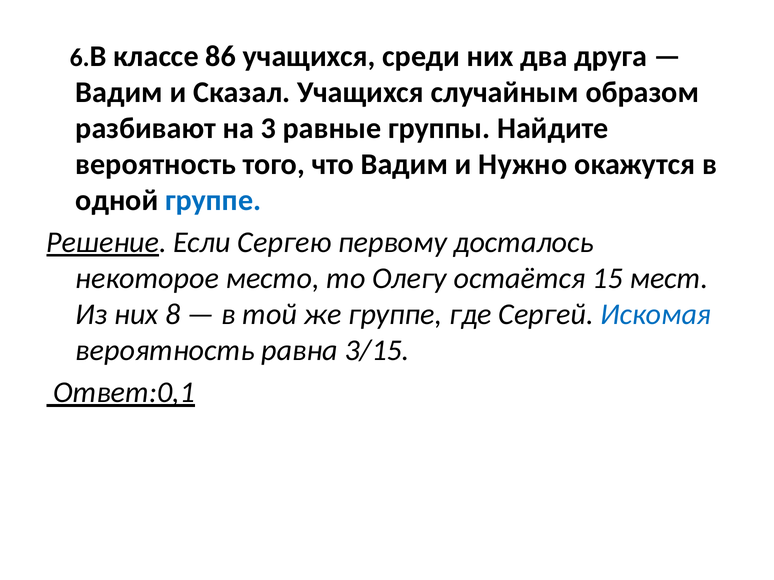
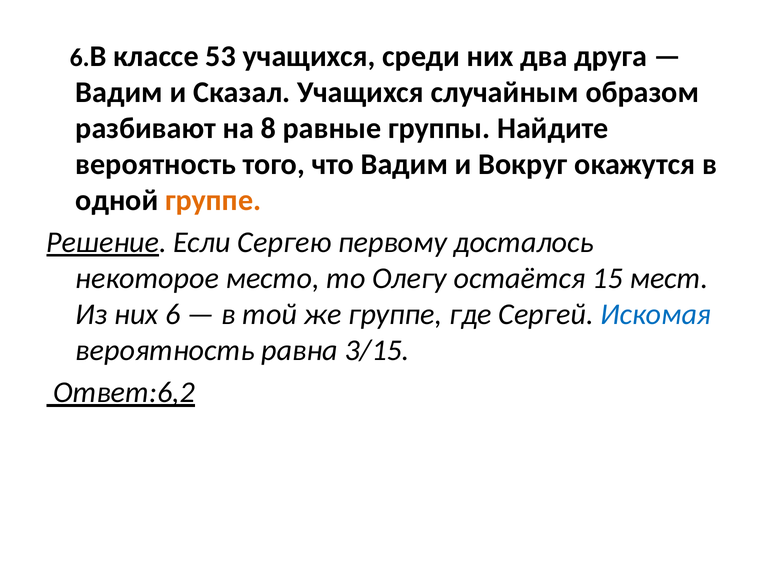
86: 86 -> 53
3: 3 -> 8
Нужно: Нужно -> Вокруг
группе at (213, 200) colour: blue -> orange
них 8: 8 -> 6
Ответ:0,1: Ответ:0,1 -> Ответ:6,2
